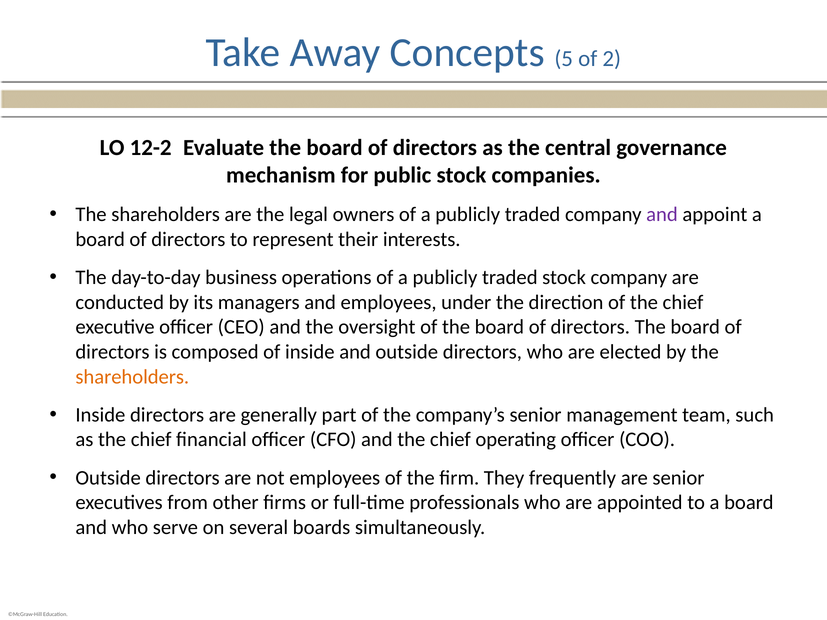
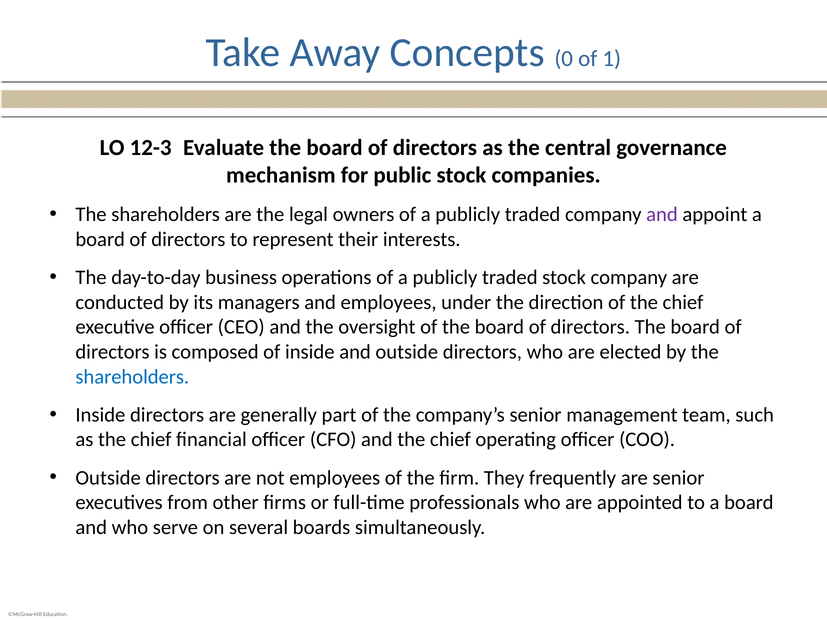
5: 5 -> 0
2: 2 -> 1
12-2: 12-2 -> 12-3
shareholders at (132, 377) colour: orange -> blue
